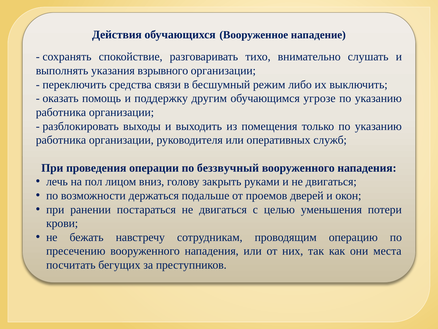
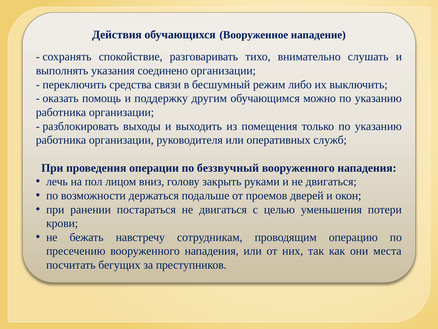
взрывного: взрывного -> соединено
угрозе: угрозе -> можно
